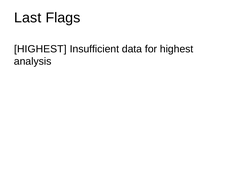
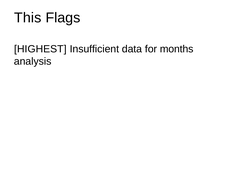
Last: Last -> This
for highest: highest -> months
